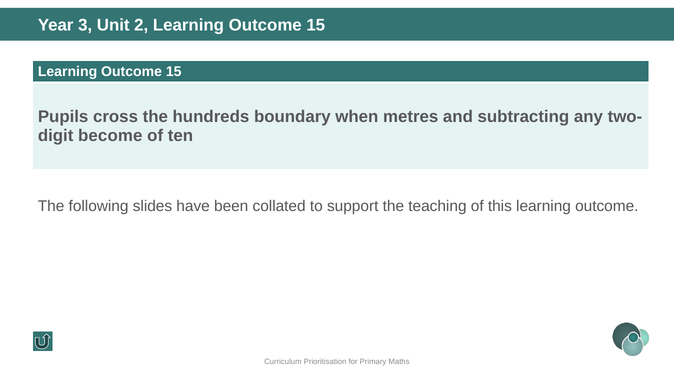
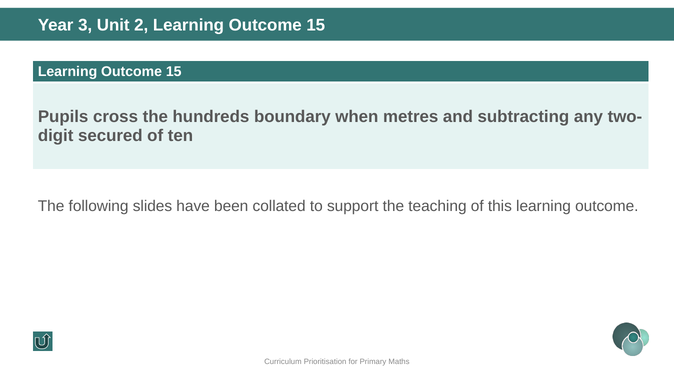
become: become -> secured
